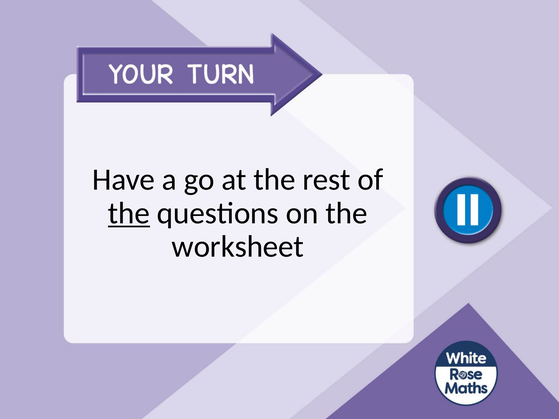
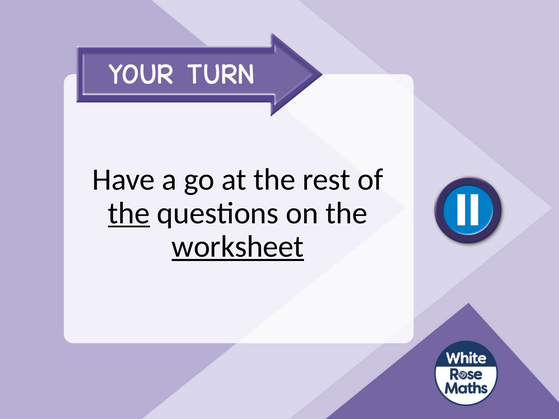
worksheet underline: none -> present
